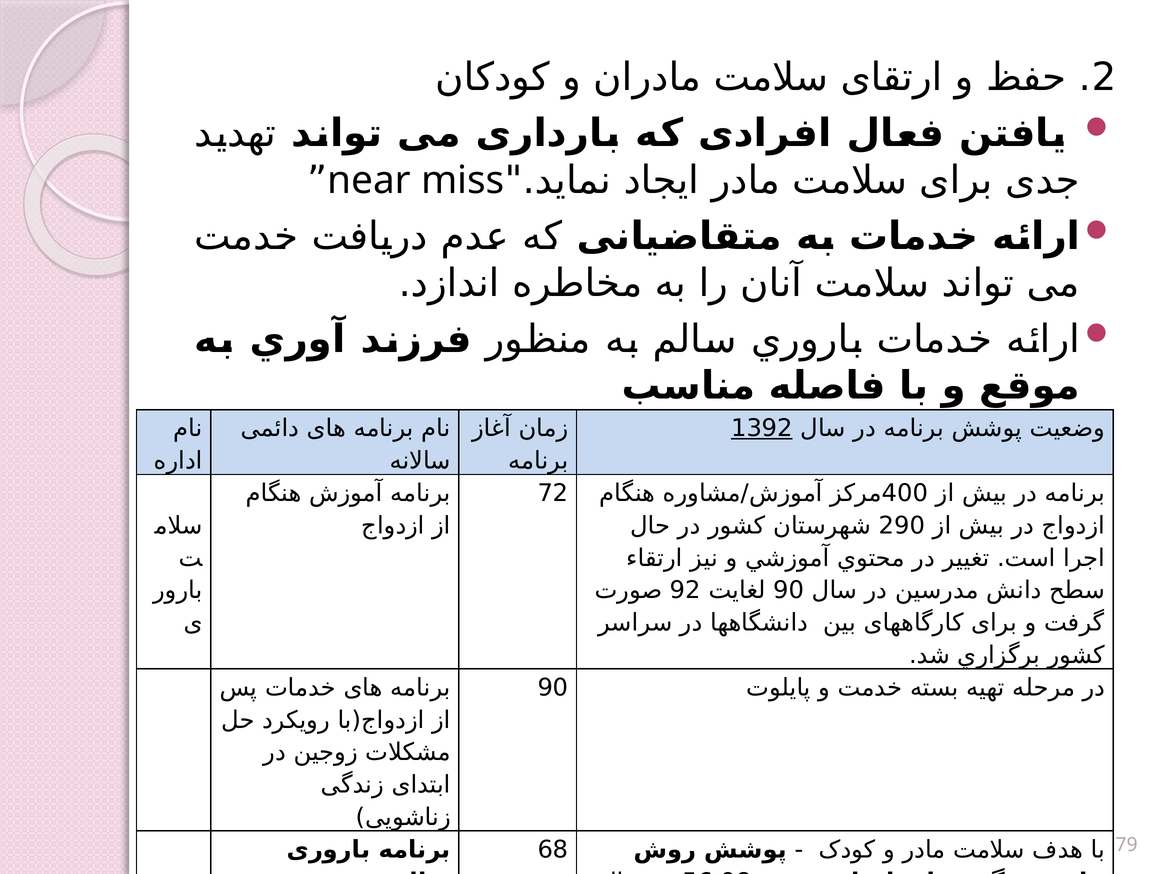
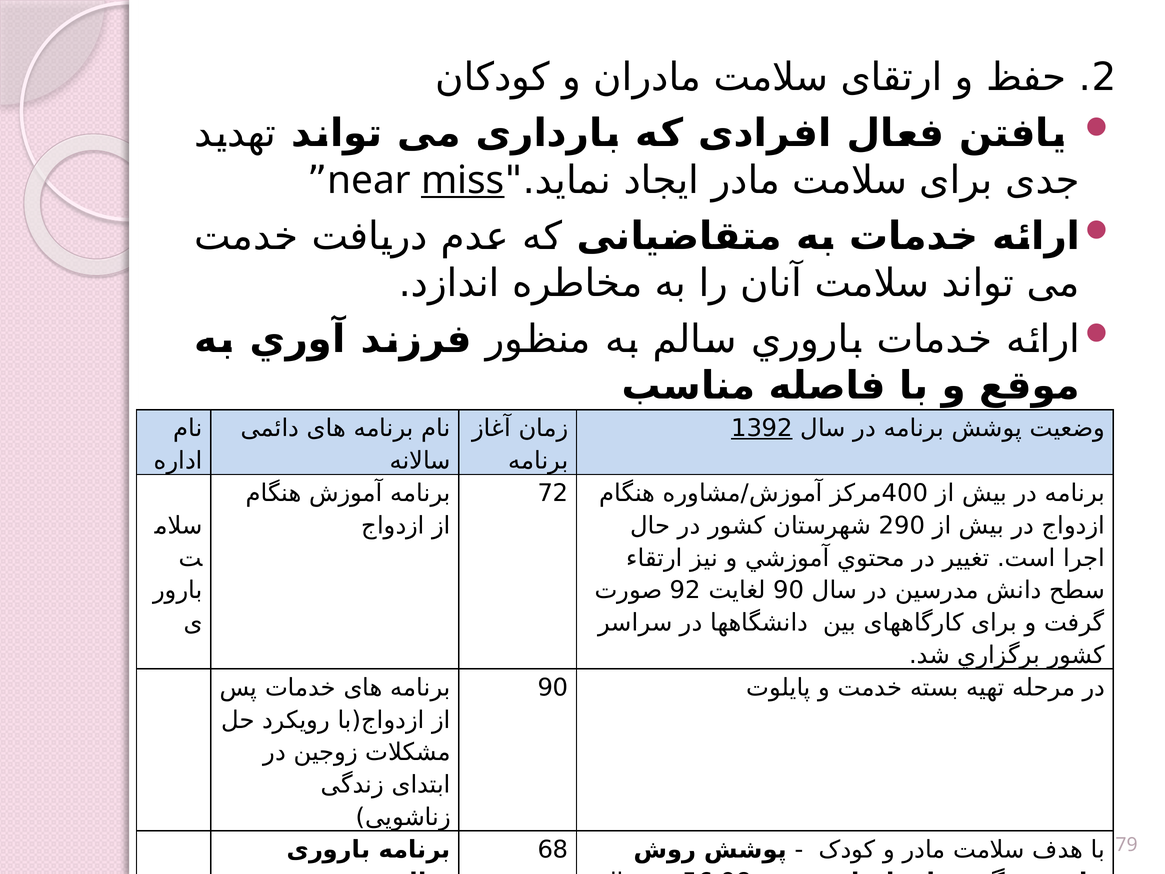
miss underline: none -> present
